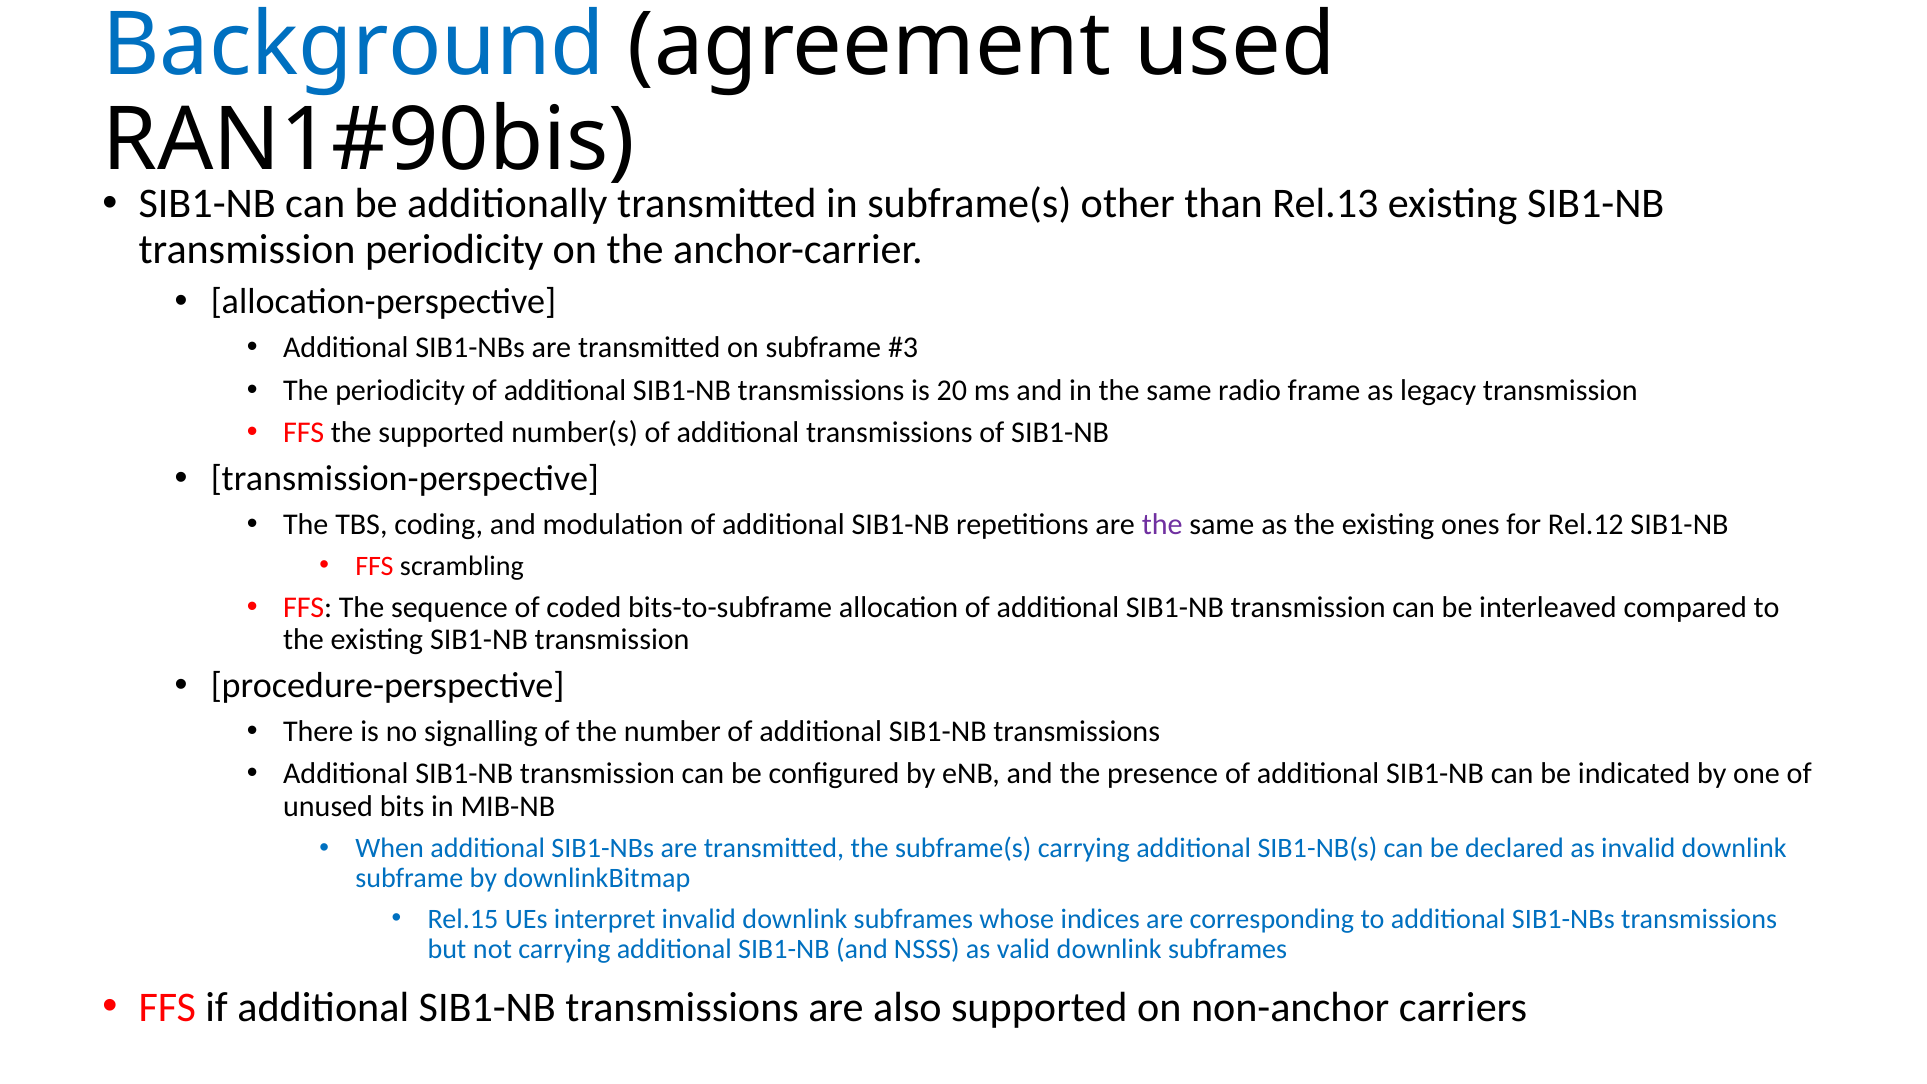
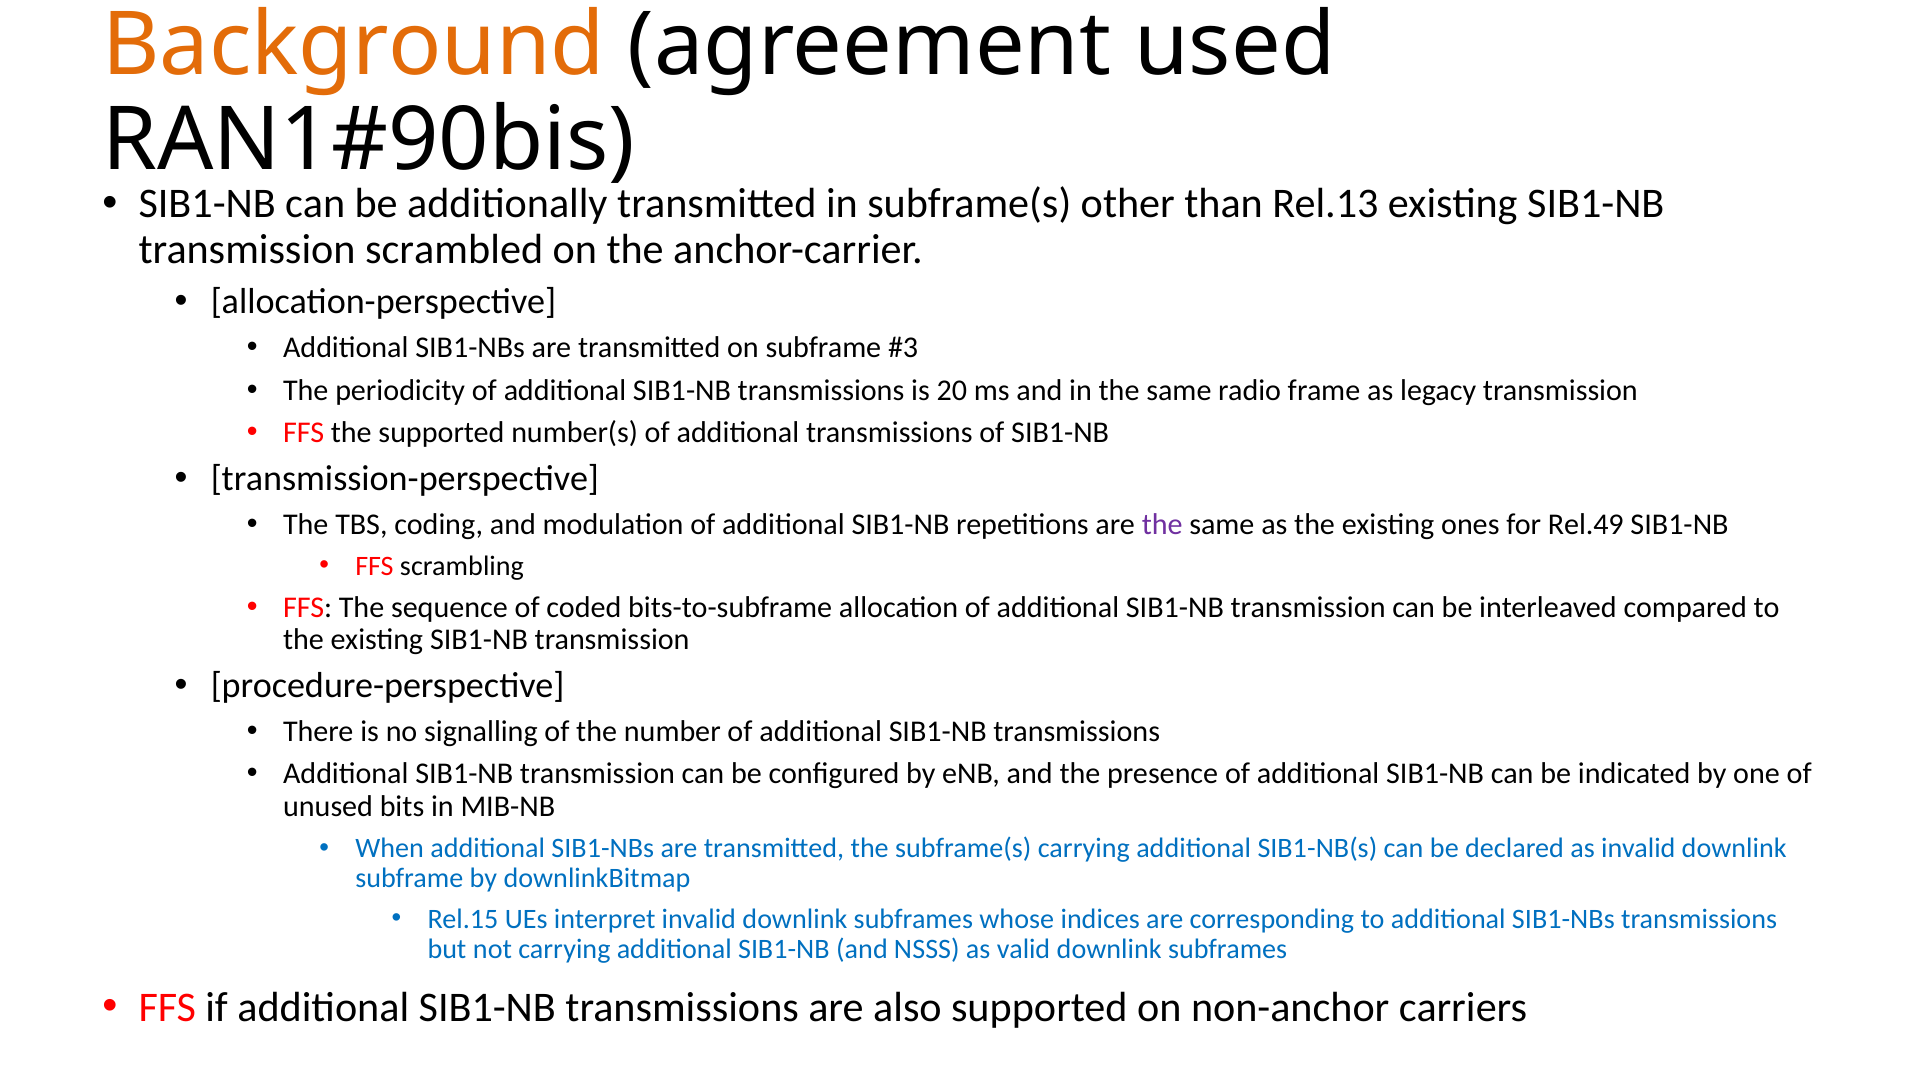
Background colour: blue -> orange
transmission periodicity: periodicity -> scrambled
Rel.12: Rel.12 -> Rel.49
